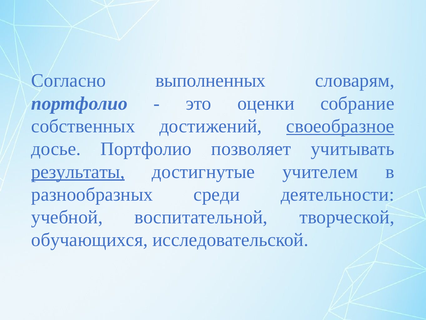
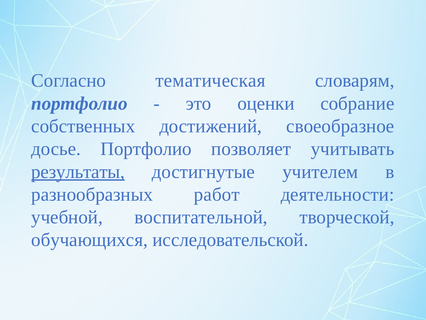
выполненных: выполненных -> тематическая
своеобразное underline: present -> none
среди: среди -> работ
